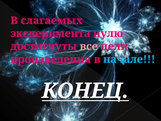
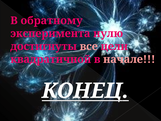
слагаемых: слагаемых -> обратному
произведения: произведения -> квадратичной
начале colour: light blue -> pink
